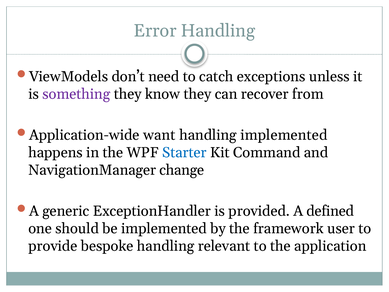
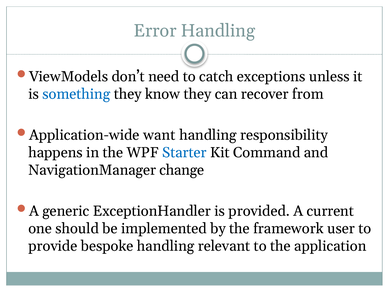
something colour: purple -> blue
handling implemented: implemented -> responsibility
defined: defined -> current
